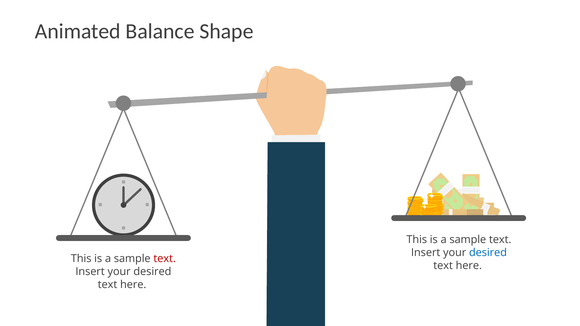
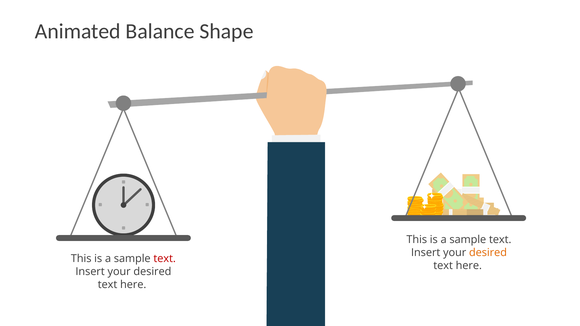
desired at (488, 253) colour: blue -> orange
